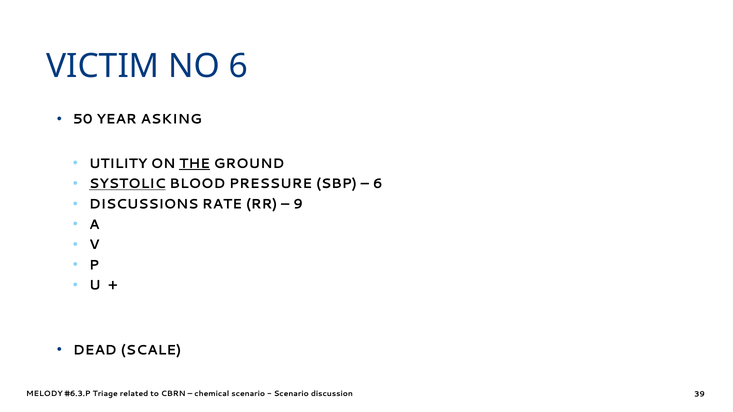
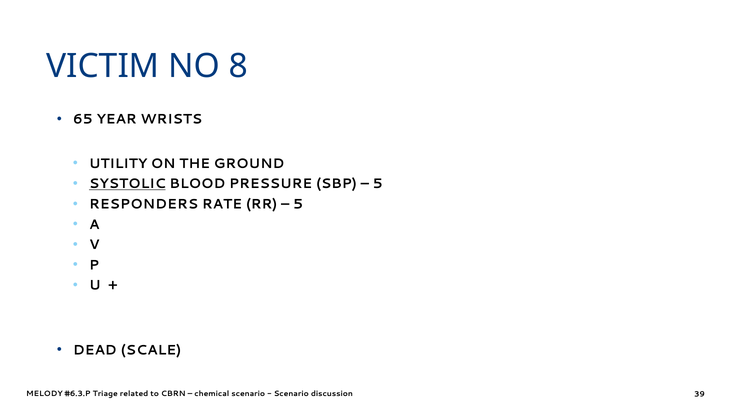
NO 6: 6 -> 8
50: 50 -> 65
ASKING: ASKING -> WRISTS
THE underline: present -> none
6 at (378, 184): 6 -> 5
DISCUSSIONS: DISCUSSIONS -> RESPONDERS
9 at (298, 204): 9 -> 5
